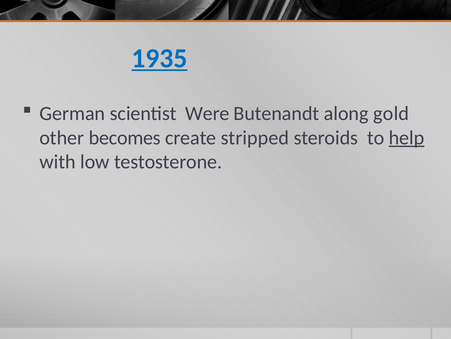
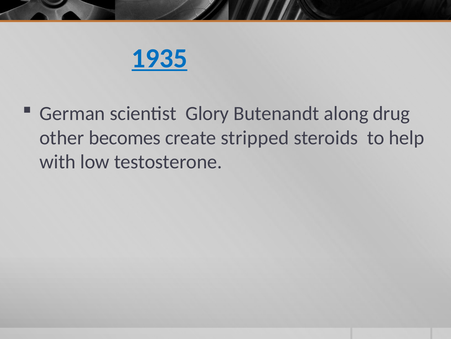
Were: Were -> Glory
gold: gold -> drug
help underline: present -> none
